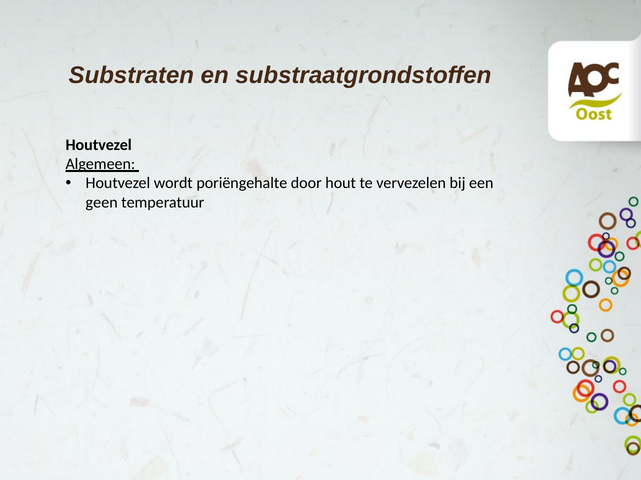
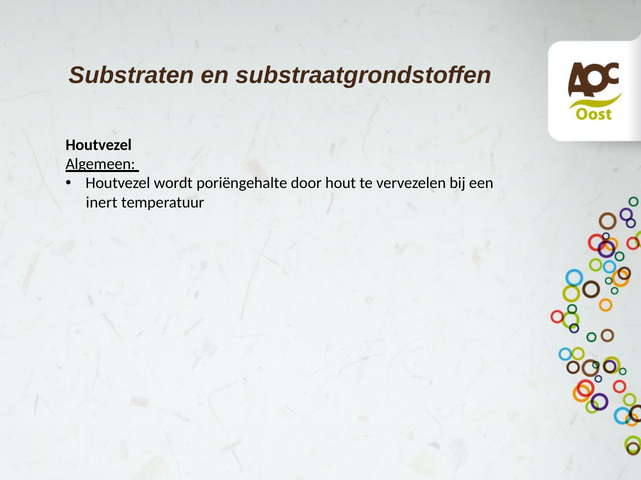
geen: geen -> inert
